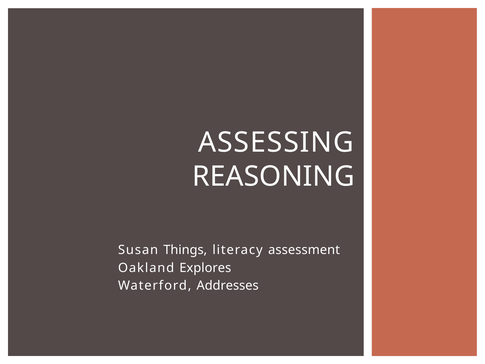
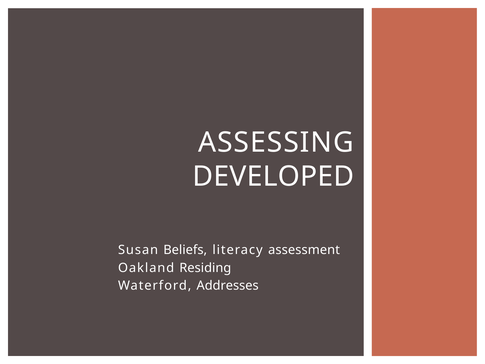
REASONING: REASONING -> DEVELOPED
Things: Things -> Beliefs
Explores: Explores -> Residing
